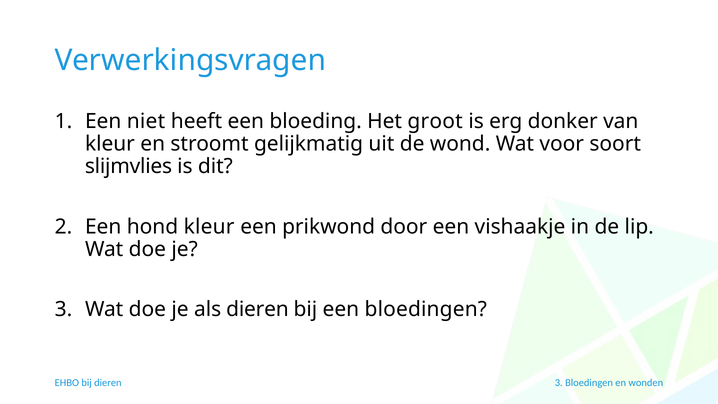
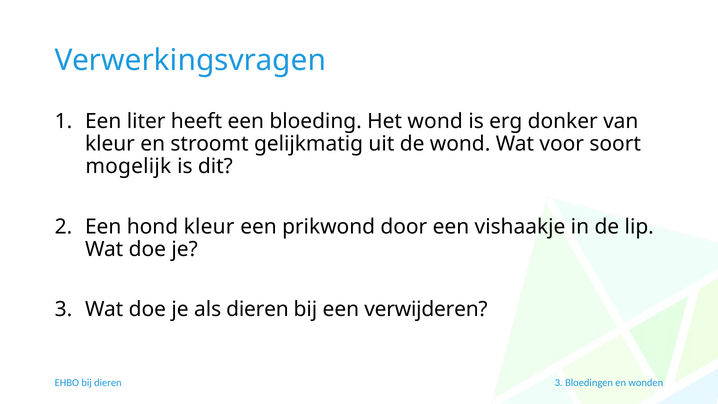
niet: niet -> liter
Het groot: groot -> wond
slijmvlies: slijmvlies -> mogelijk
een bloedingen: bloedingen -> verwijderen
